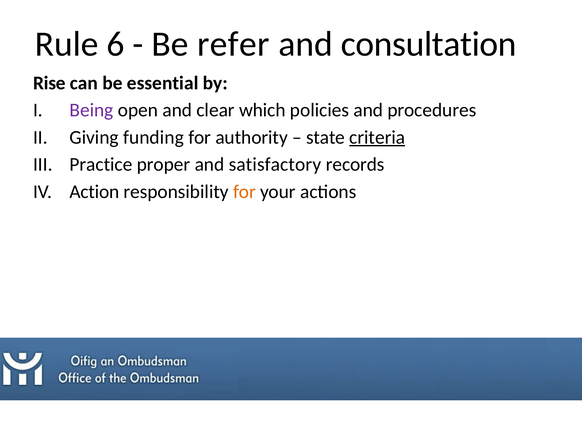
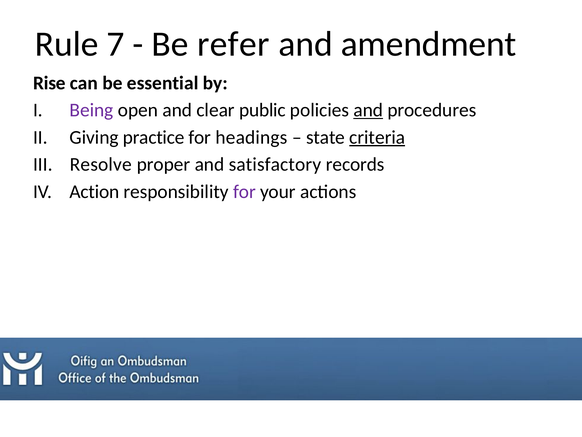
6: 6 -> 7
consultation: consultation -> amendment
which: which -> public
and at (368, 110) underline: none -> present
funding: funding -> practice
authority: authority -> headings
Practice: Practice -> Resolve
for at (244, 192) colour: orange -> purple
